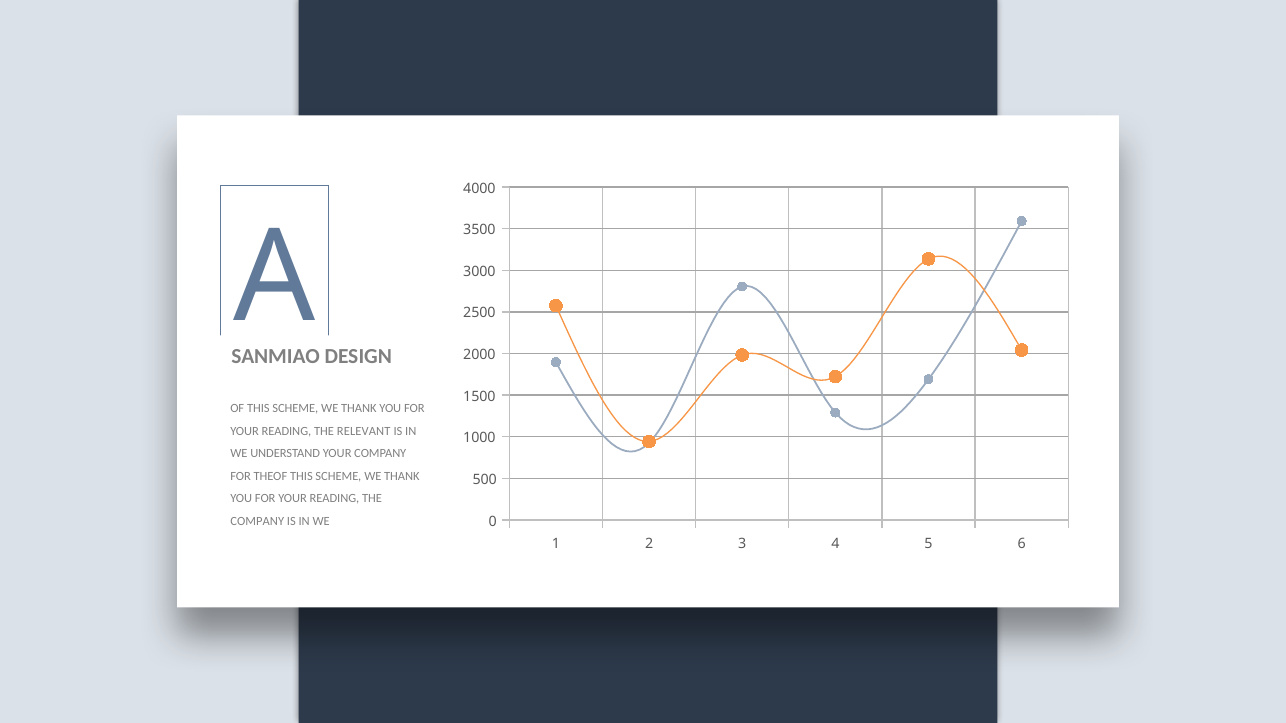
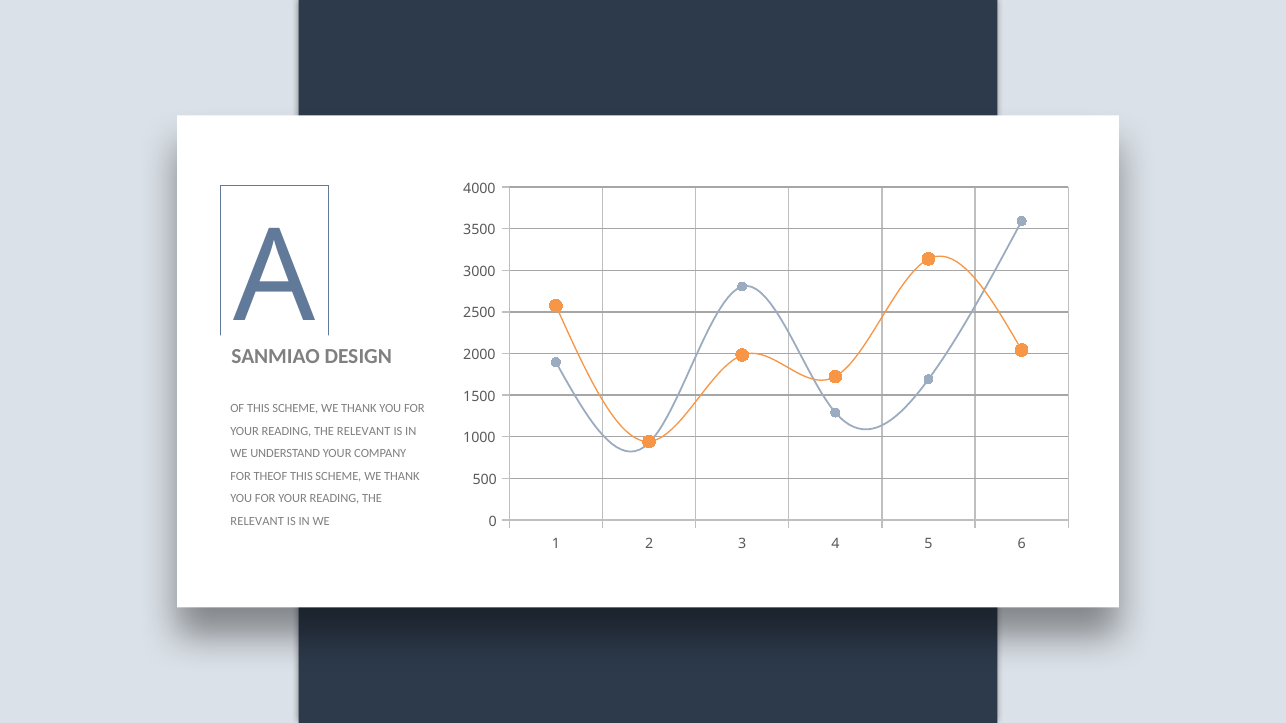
COMPANY at (257, 521): COMPANY -> RELEVANT
